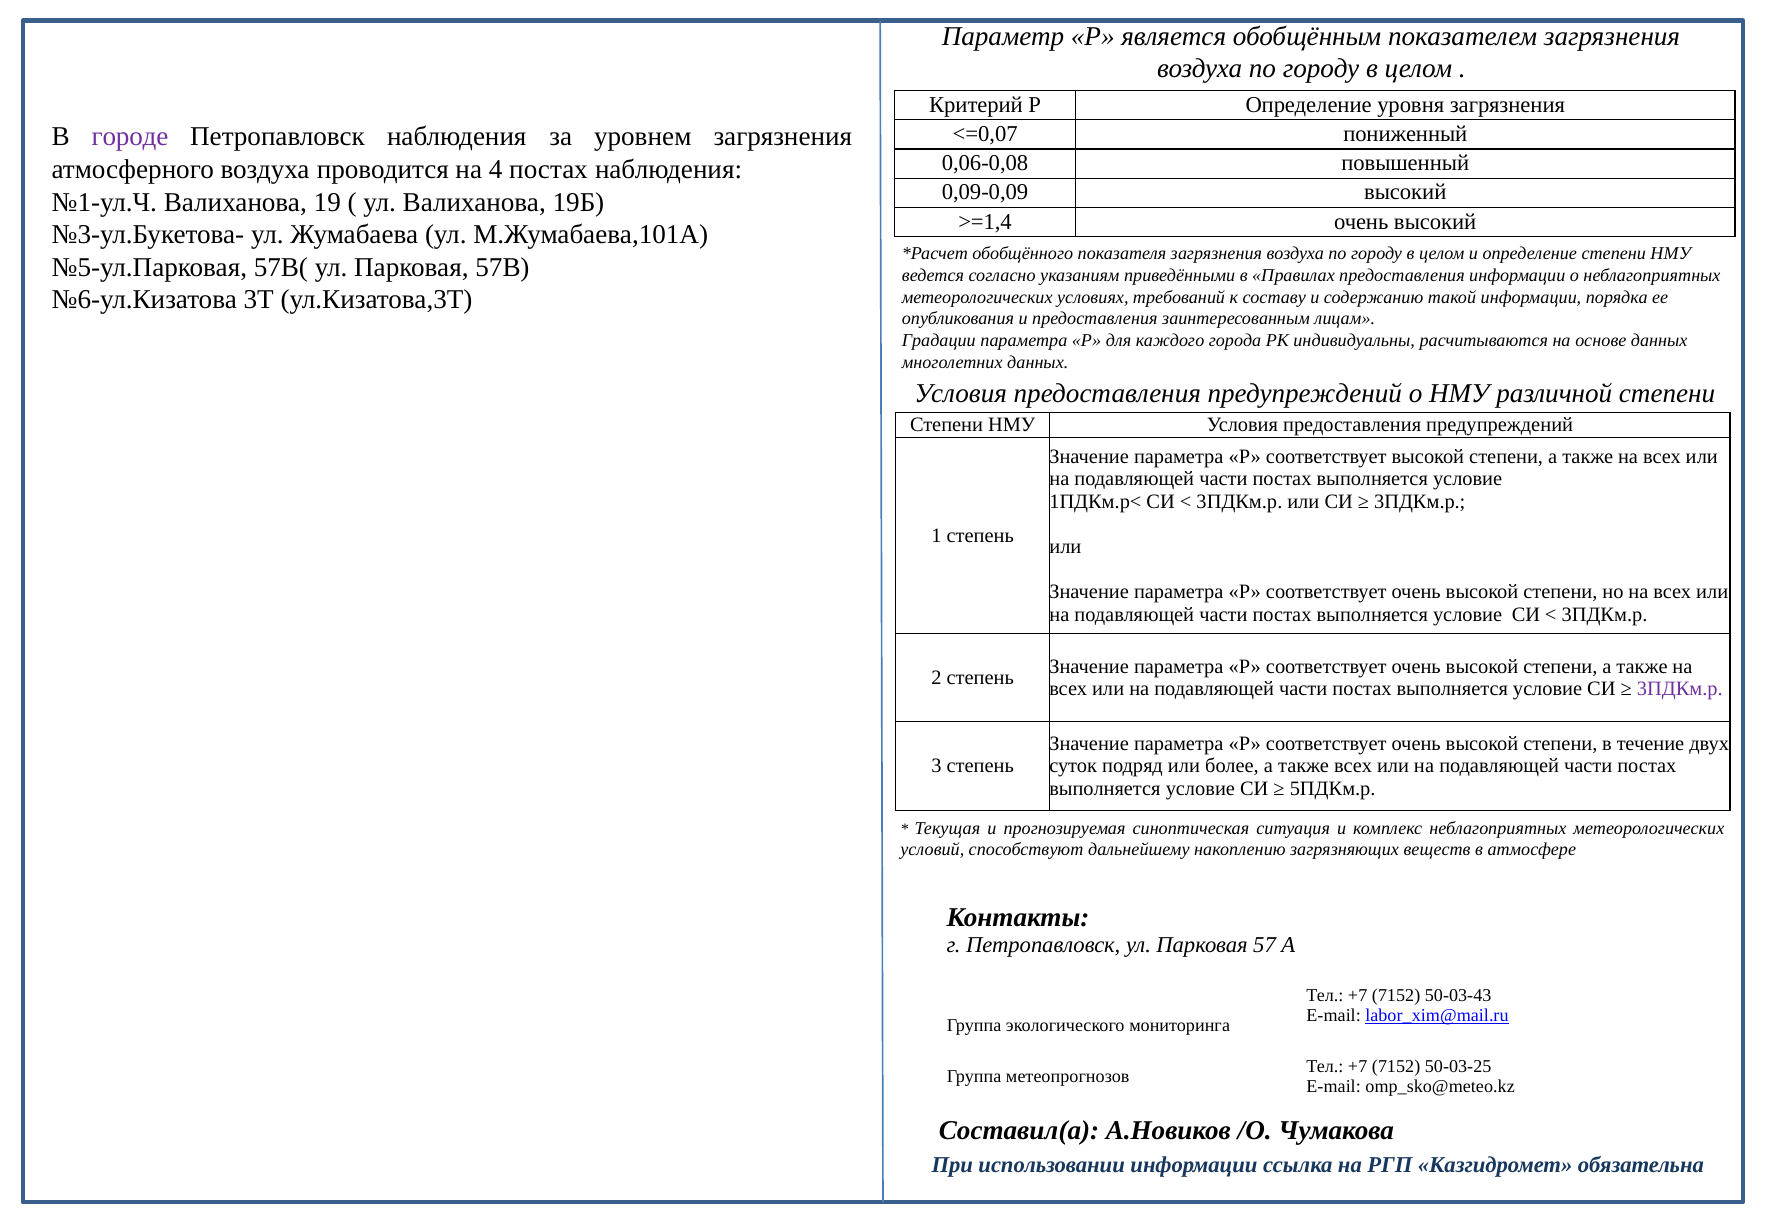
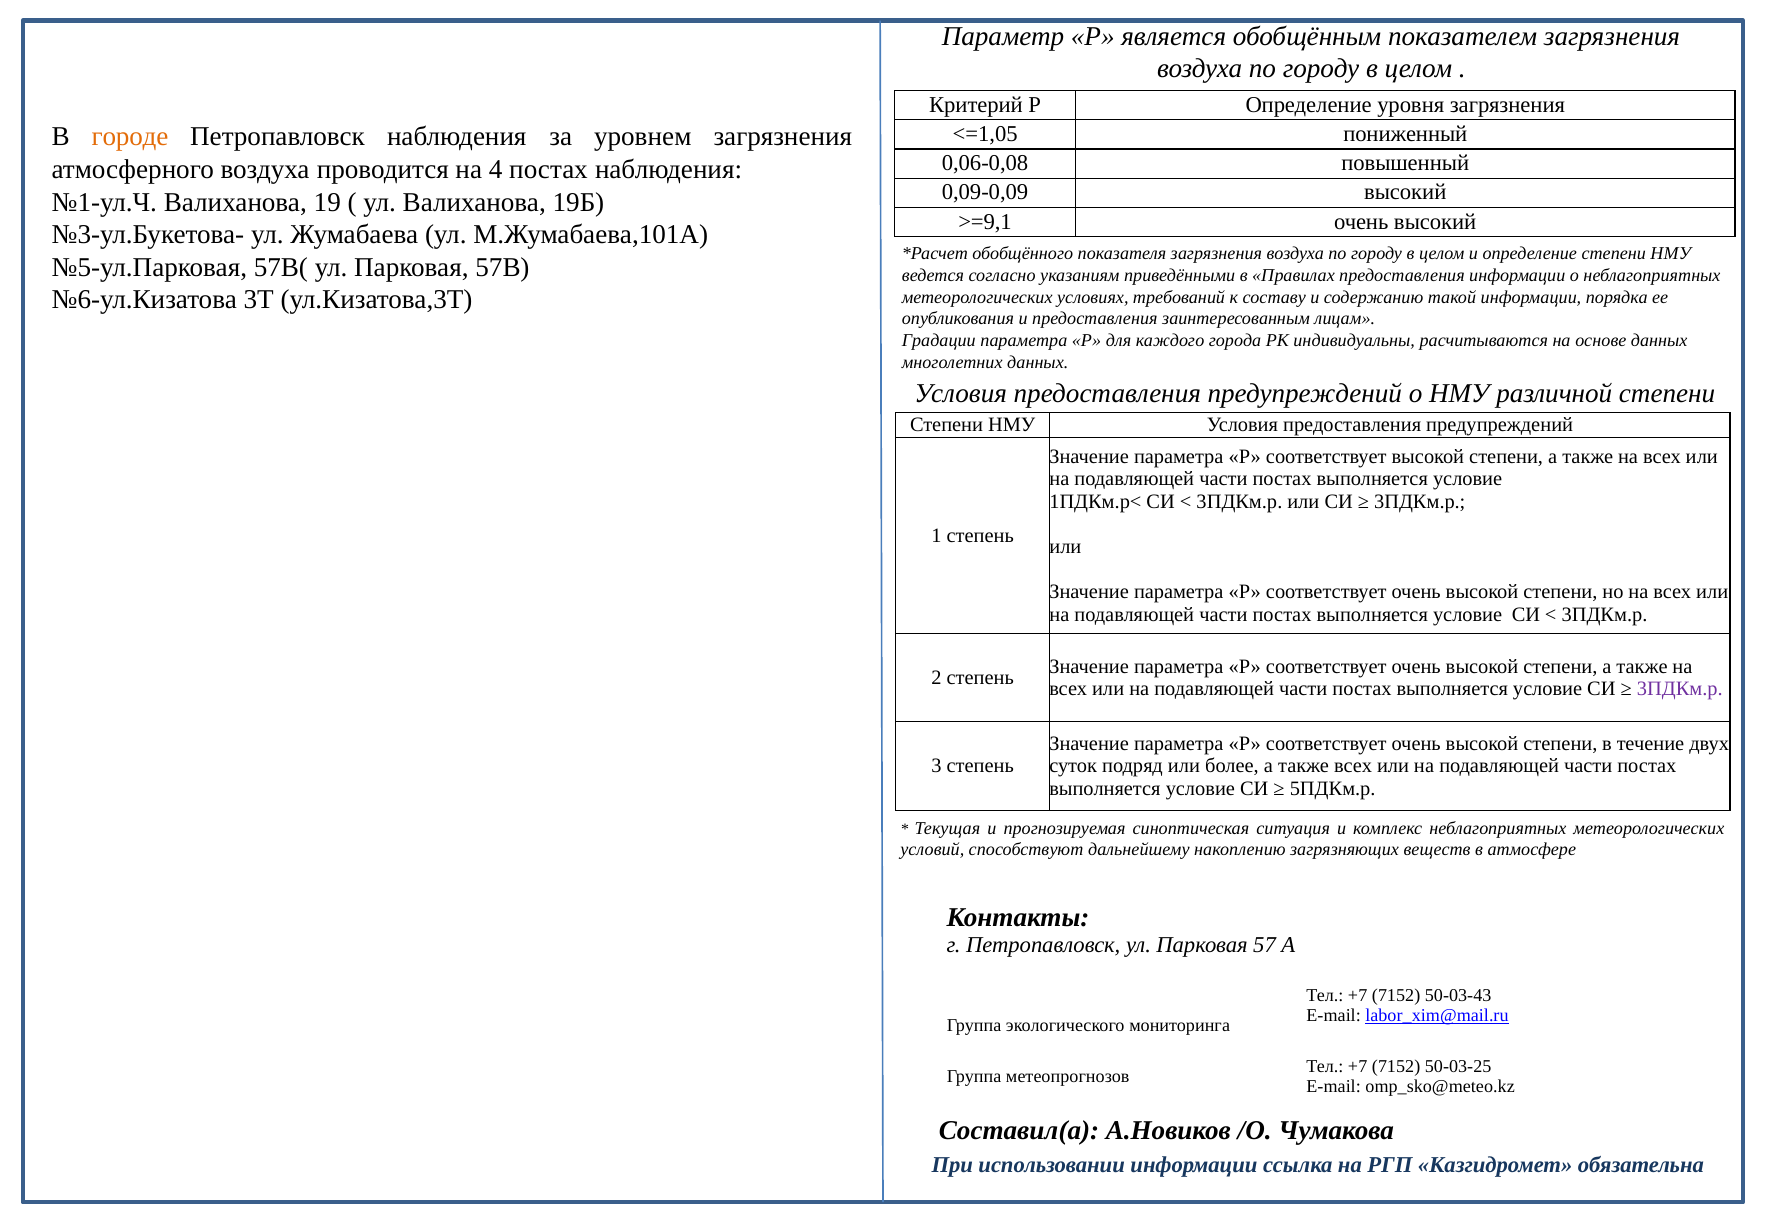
<=0,07: <=0,07 -> <=1,05
городе colour: purple -> orange
>=1,4: >=1,4 -> >=9,1
